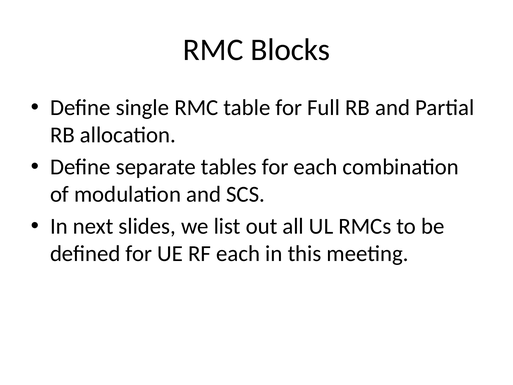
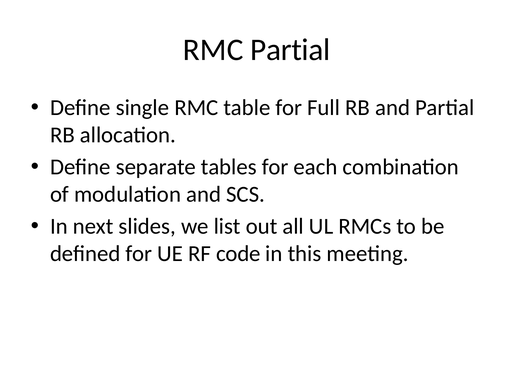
RMC Blocks: Blocks -> Partial
RF each: each -> code
